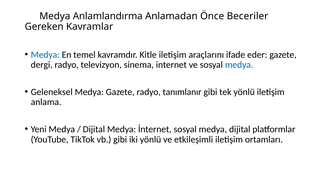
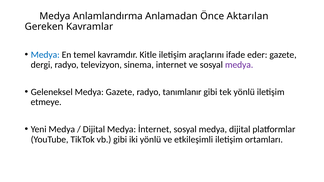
Beceriler: Beceriler -> Aktarılan
medya at (239, 65) colour: blue -> purple
anlama: anlama -> etmeye
